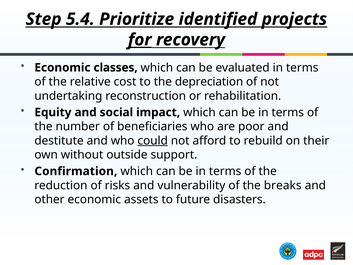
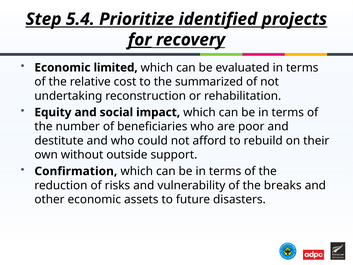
classes: classes -> limited
depreciation: depreciation -> summarized
could underline: present -> none
